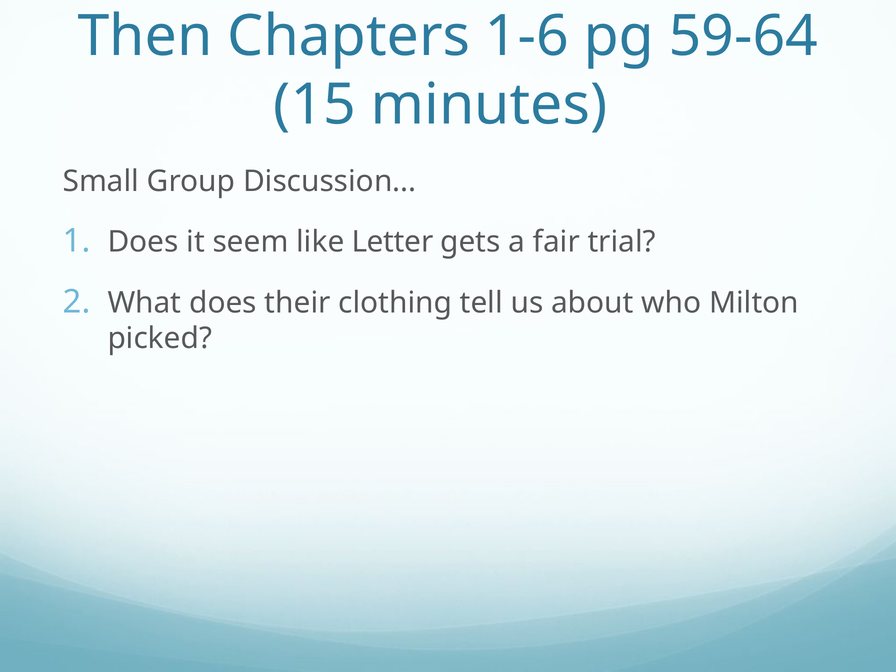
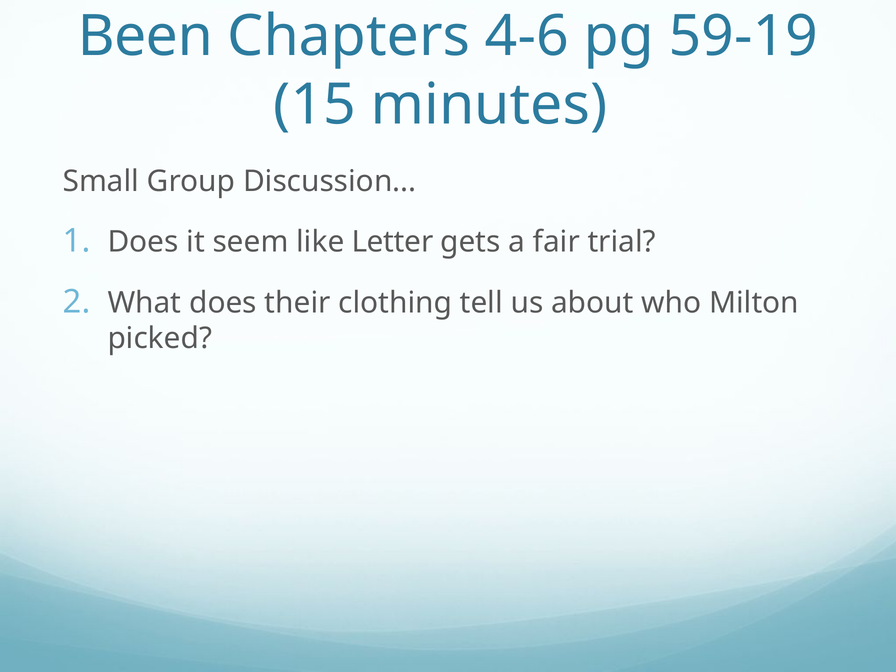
Then: Then -> Been
1-6: 1-6 -> 4-6
59-64: 59-64 -> 59-19
